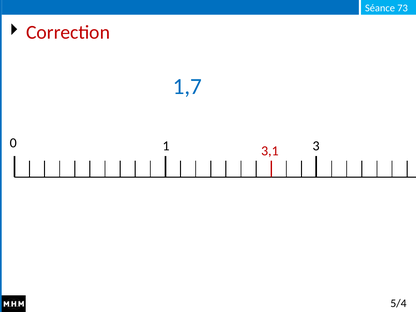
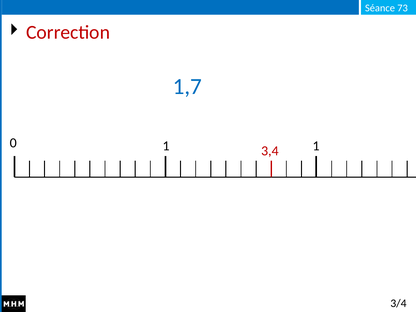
0 3: 3 -> 1
3,1: 3,1 -> 3,4
5/4: 5/4 -> 3/4
